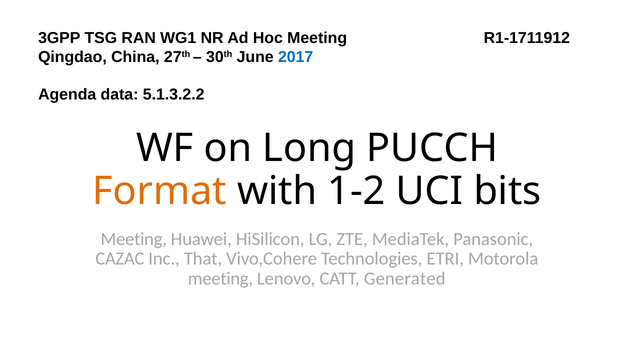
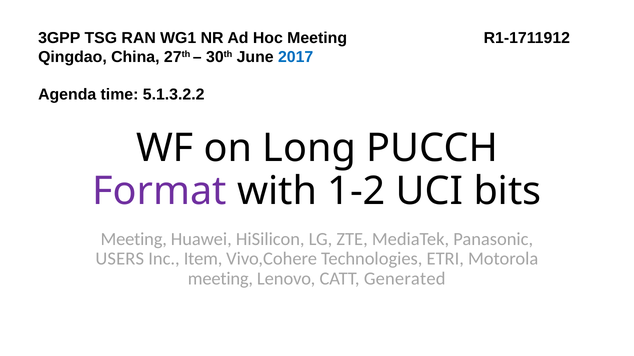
data: data -> time
Format colour: orange -> purple
CAZAC: CAZAC -> USERS
That: That -> Item
